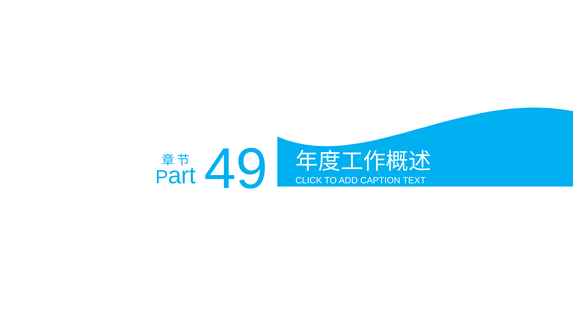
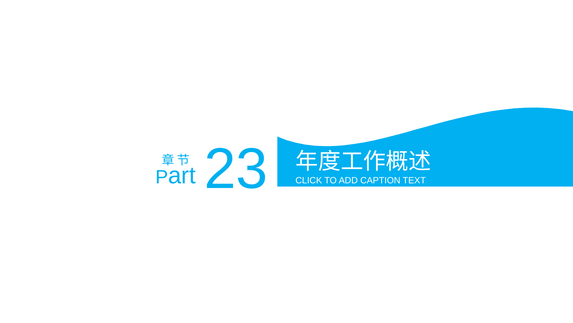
49: 49 -> 23
